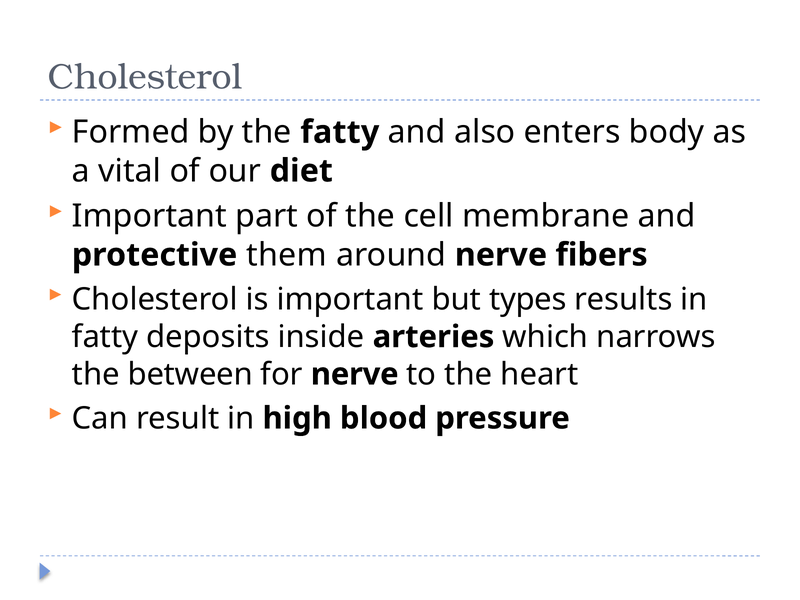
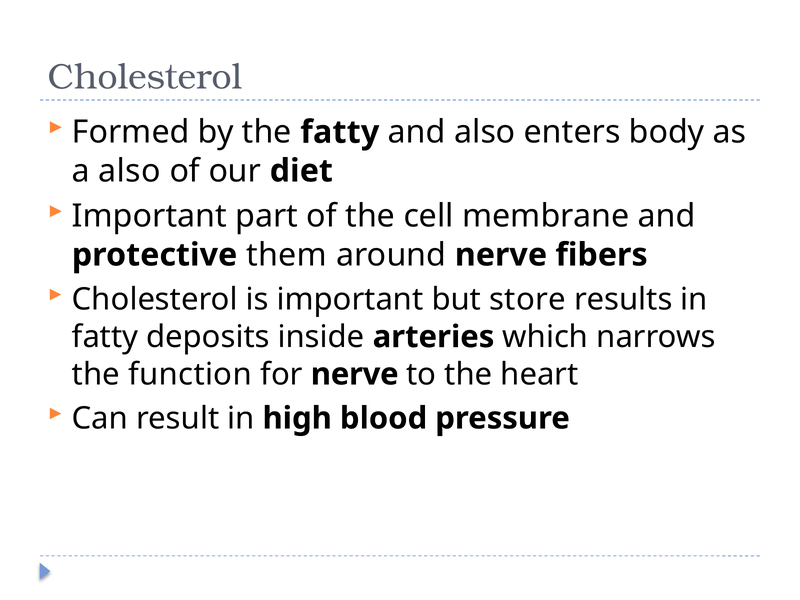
a vital: vital -> also
types: types -> store
between: between -> function
